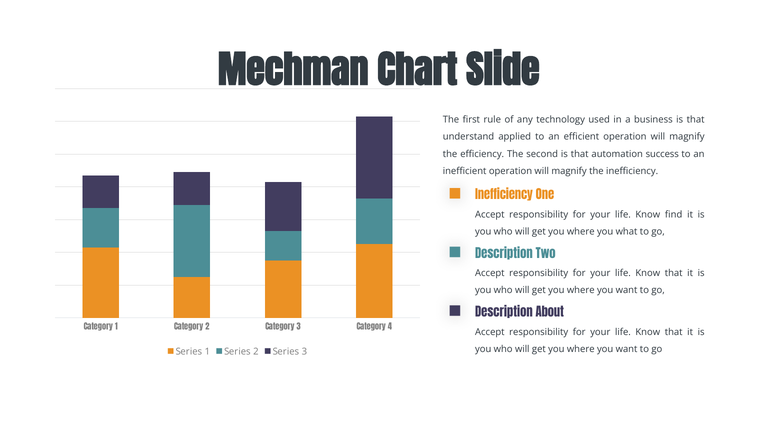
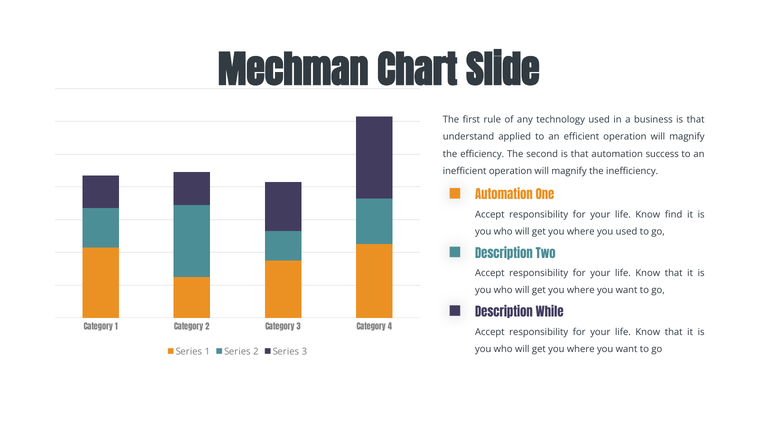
Inefficiency at (504, 196): Inefficiency -> Automation
you what: what -> used
About: About -> While
